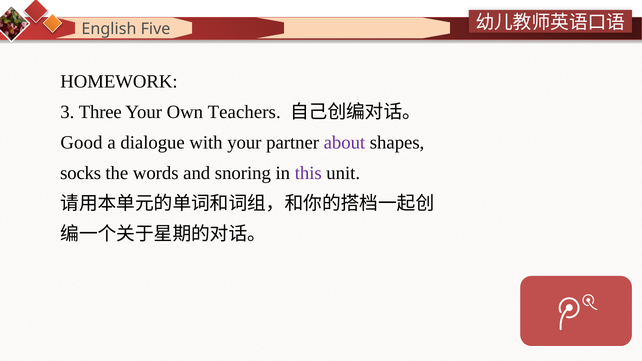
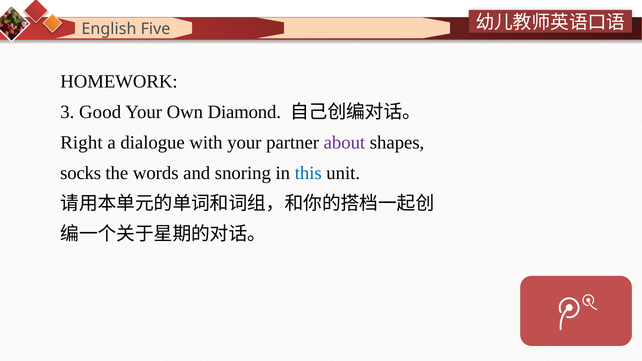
Three: Three -> Good
Teachers: Teachers -> Diamond
Good: Good -> Right
this colour: purple -> blue
